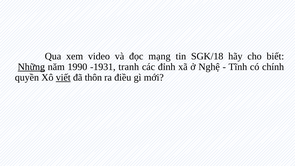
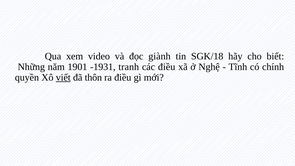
mạng: mạng -> giành
Những underline: present -> none
1990: 1990 -> 1901
các đỉnh: đỉnh -> điều
